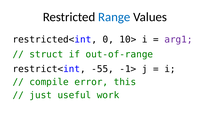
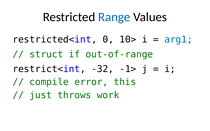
arg1 colour: purple -> blue
-55: -55 -> -32
useful: useful -> throws
